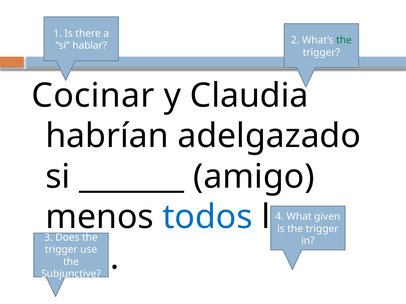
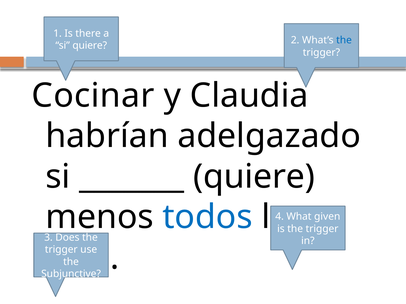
the at (344, 40) colour: green -> blue
si hablar: hablar -> quiere
amigo at (254, 177): amigo -> quiere
